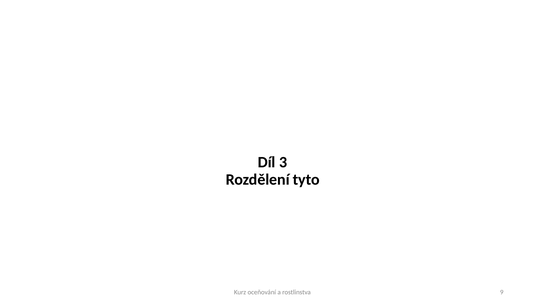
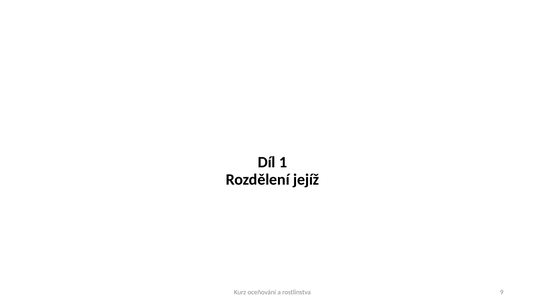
3: 3 -> 1
tyto: tyto -> jejíž
